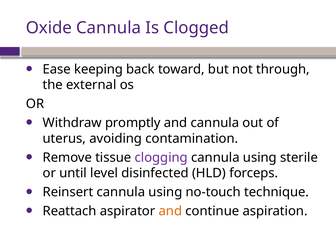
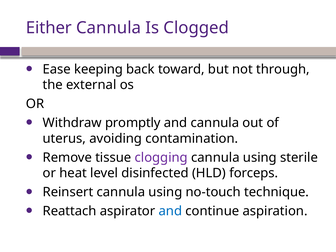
Oxide: Oxide -> Either
until: until -> heat
and at (170, 211) colour: orange -> blue
